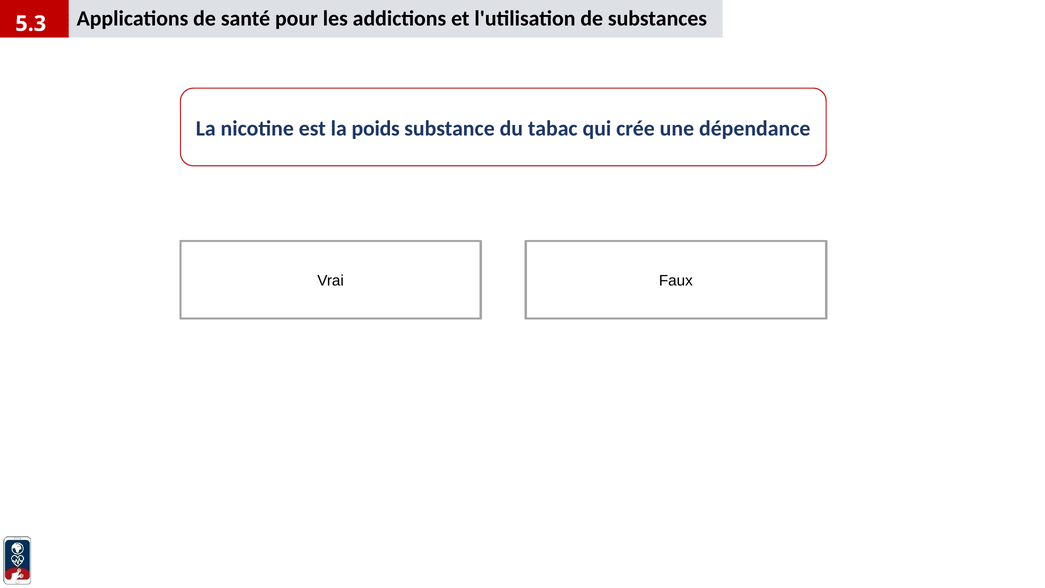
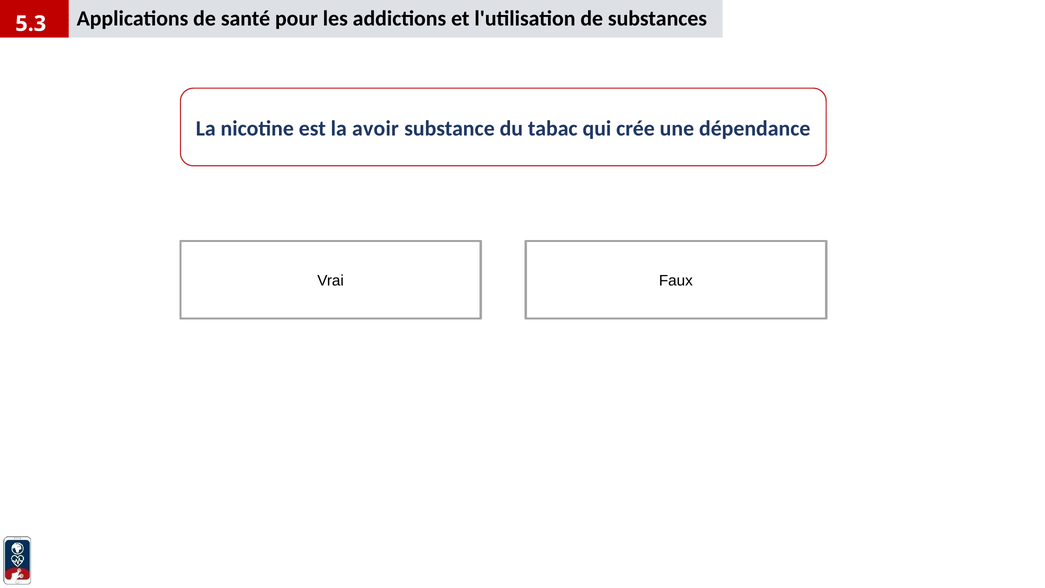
poids: poids -> avoir
